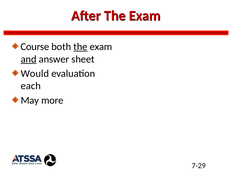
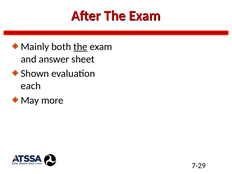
Course: Course -> Mainly
and underline: present -> none
Would: Would -> Shown
